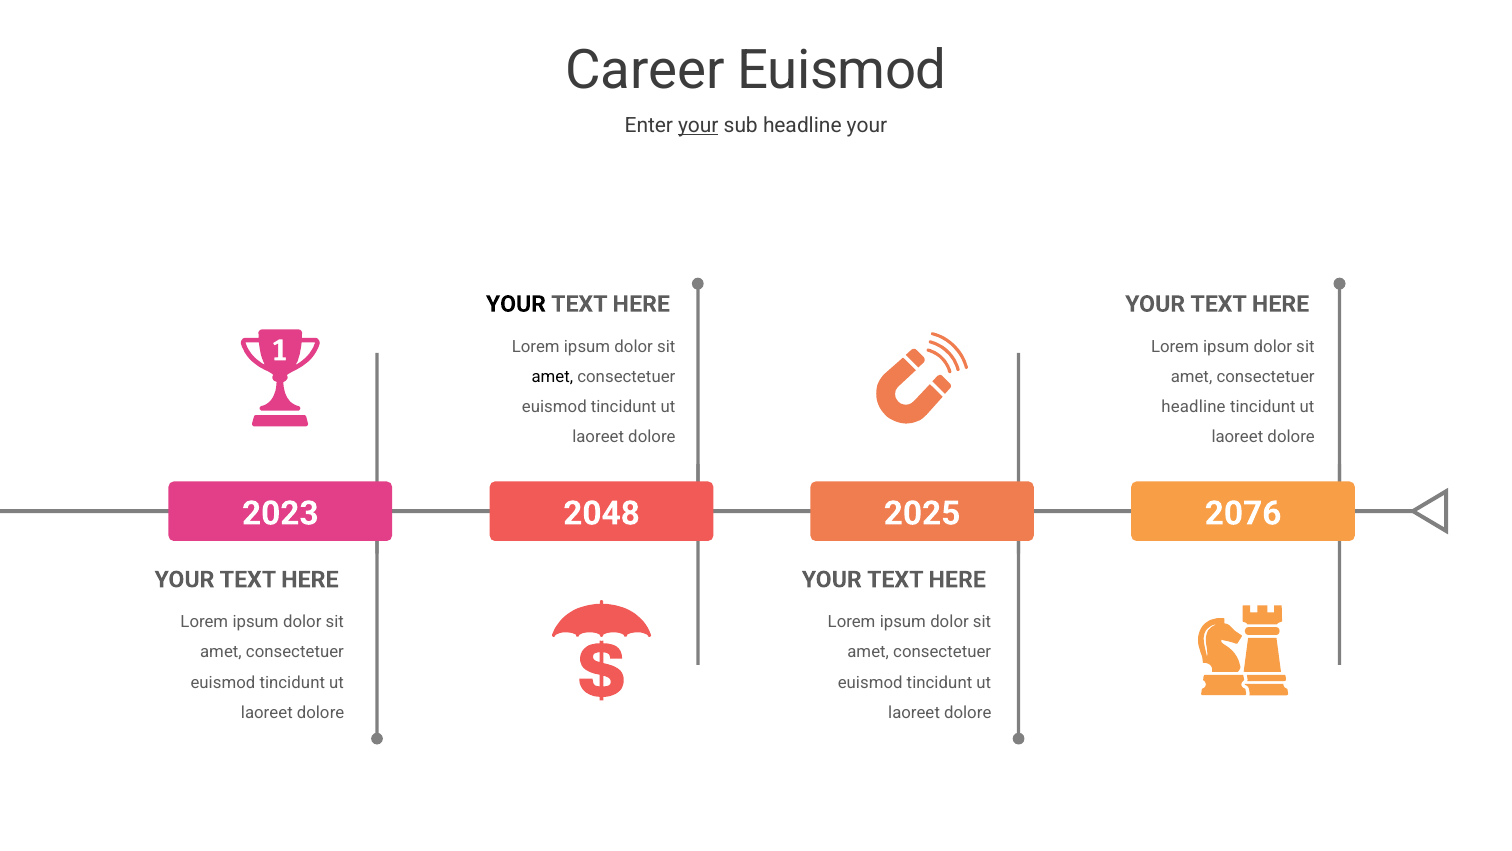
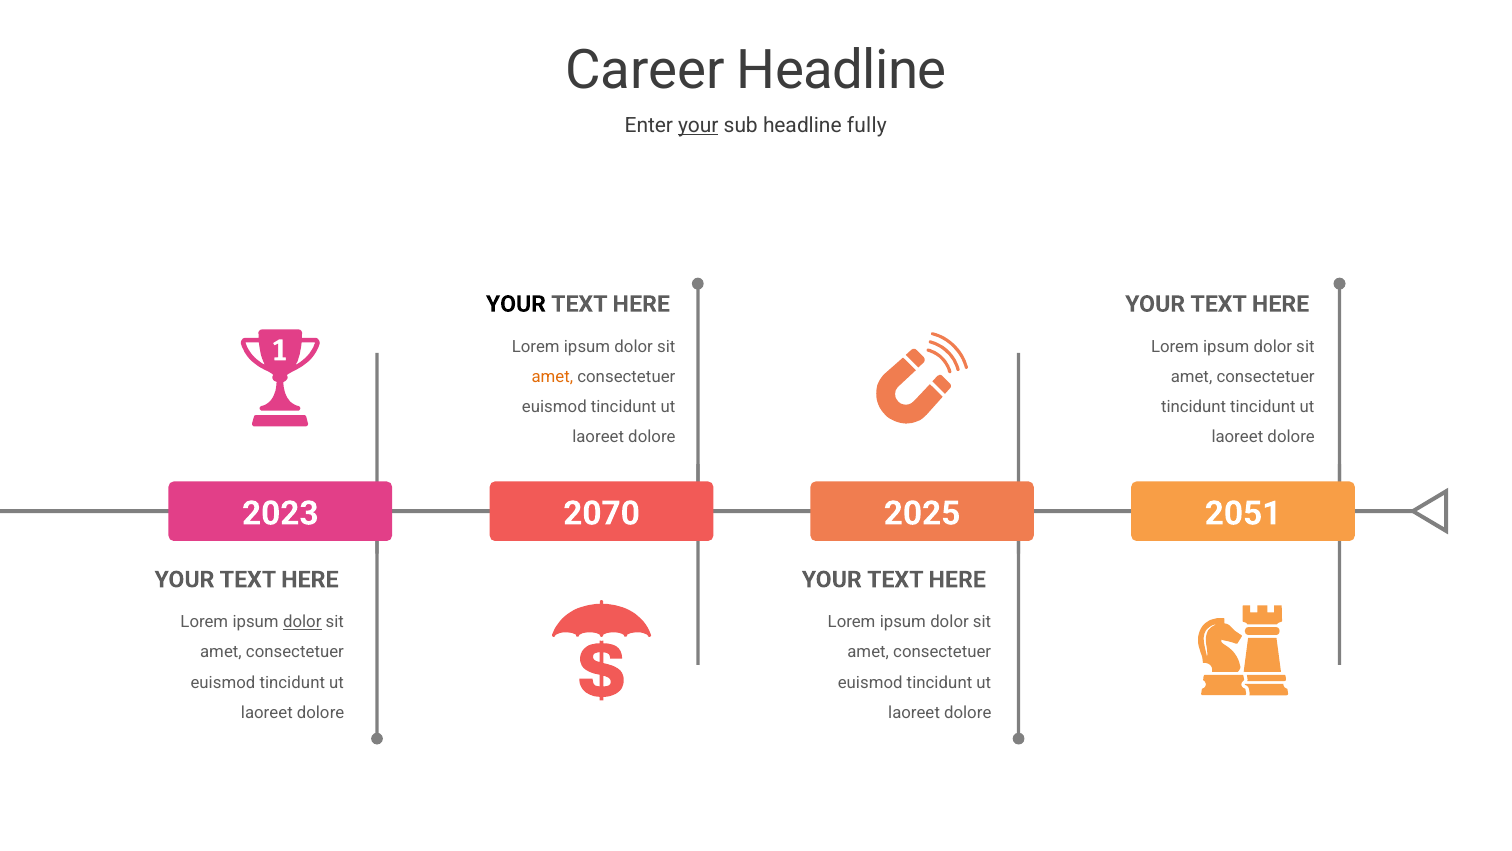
Career Euismod: Euismod -> Headline
headline your: your -> fully
amet at (552, 377) colour: black -> orange
headline at (1193, 407): headline -> tincidunt
2048: 2048 -> 2070
2076: 2076 -> 2051
dolor at (302, 622) underline: none -> present
